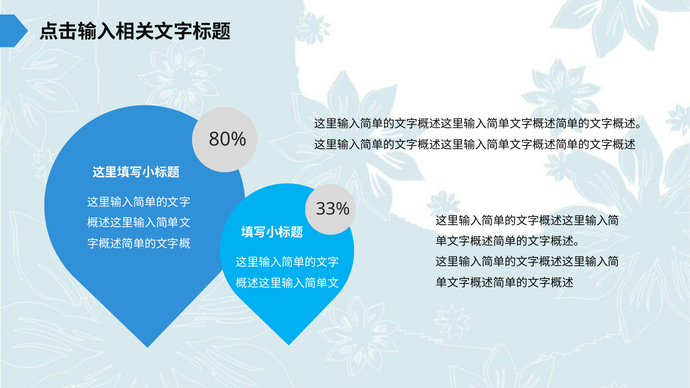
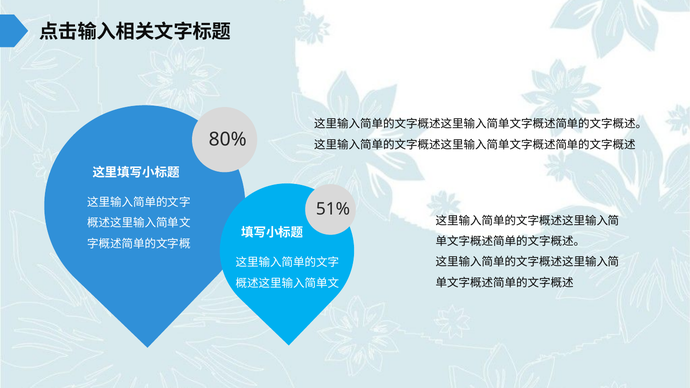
33%: 33% -> 51%
